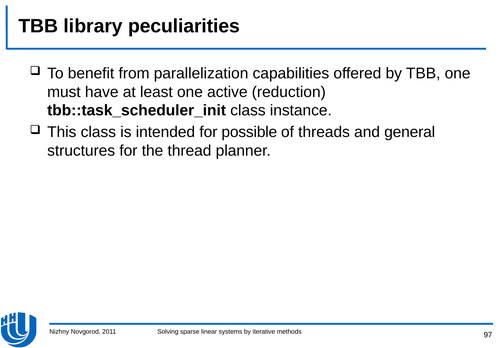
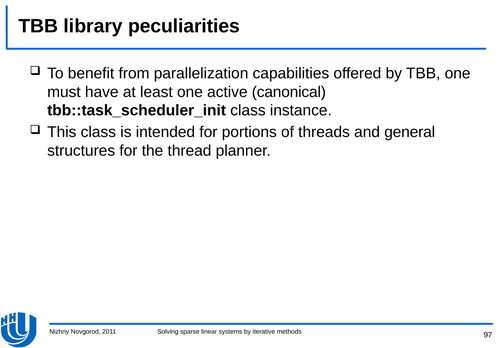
reduction: reduction -> canonical
possible: possible -> portions
